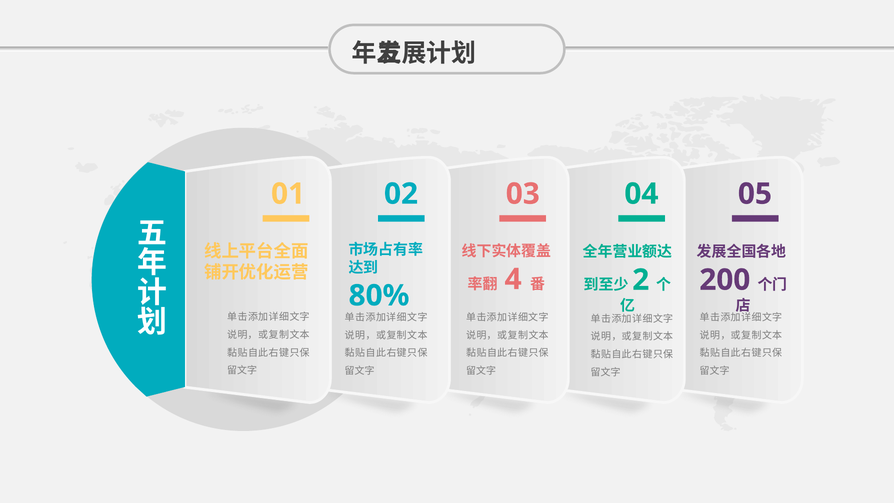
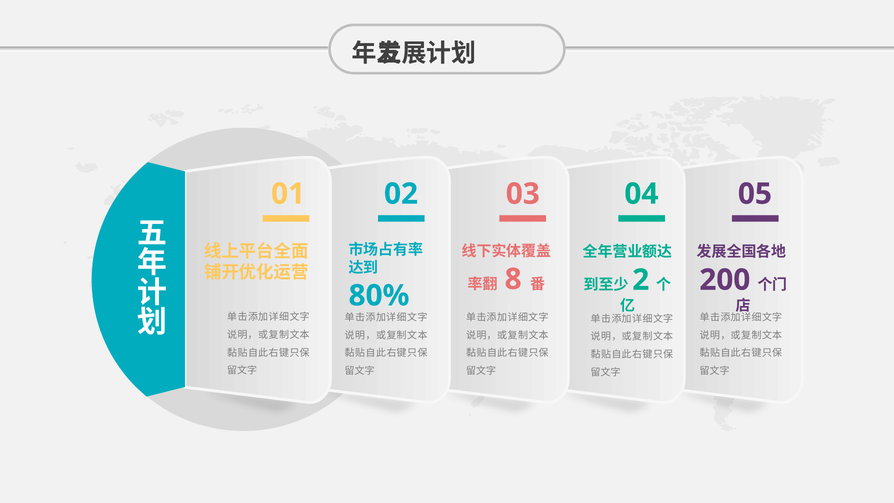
4: 4 -> 8
